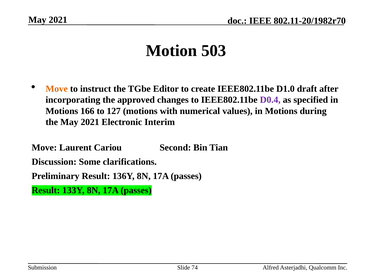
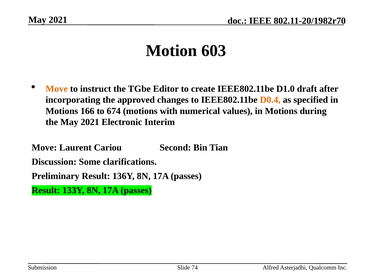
503: 503 -> 603
D0.4 colour: purple -> orange
127: 127 -> 674
